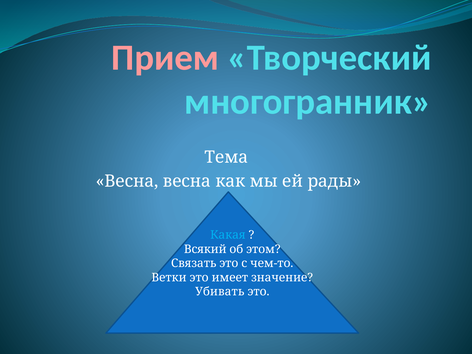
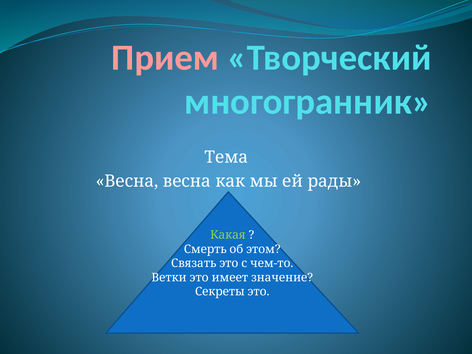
Какая colour: light blue -> light green
Всякий: Всякий -> Смерть
Убивать: Убивать -> Секреты
